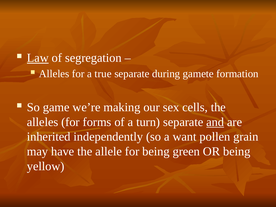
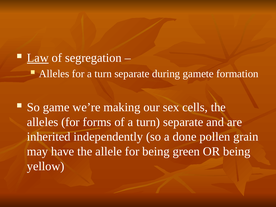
for a true: true -> turn
and underline: present -> none
want: want -> done
